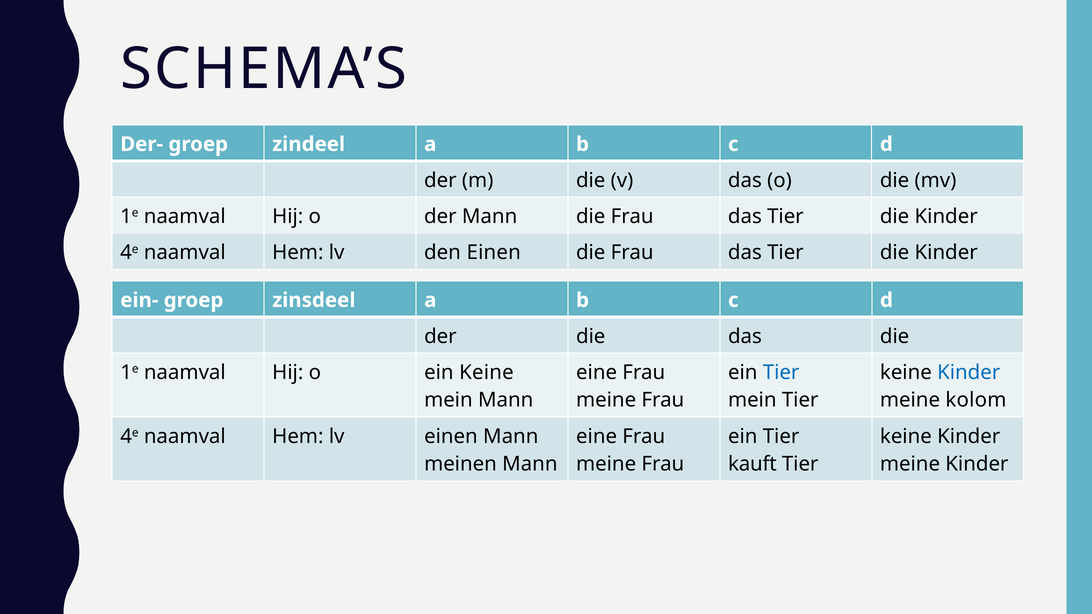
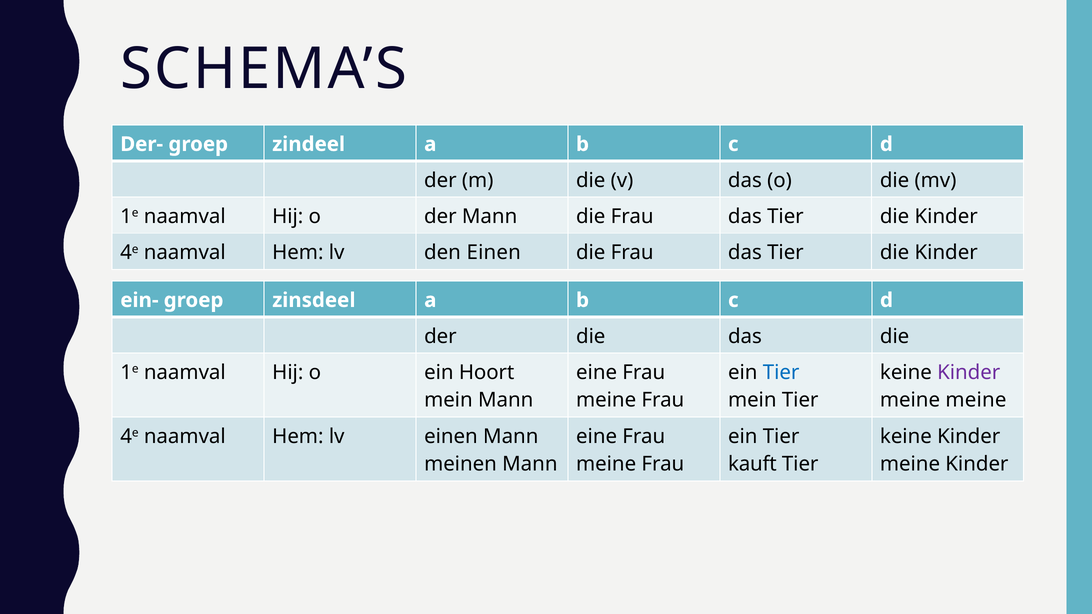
ein Keine: Keine -> Hoort
Kinder at (969, 372) colour: blue -> purple
meine kolom: kolom -> meine
